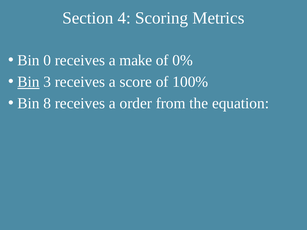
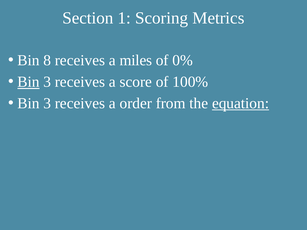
4: 4 -> 1
0: 0 -> 8
make: make -> miles
8 at (47, 103): 8 -> 3
equation underline: none -> present
